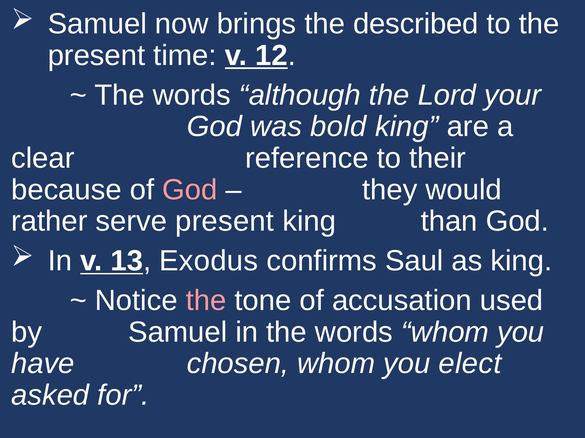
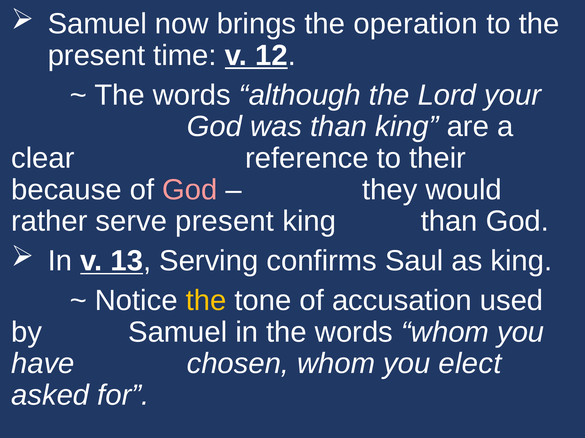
described: described -> operation
was bold: bold -> than
Exodus: Exodus -> Serving
the at (206, 301) colour: pink -> yellow
